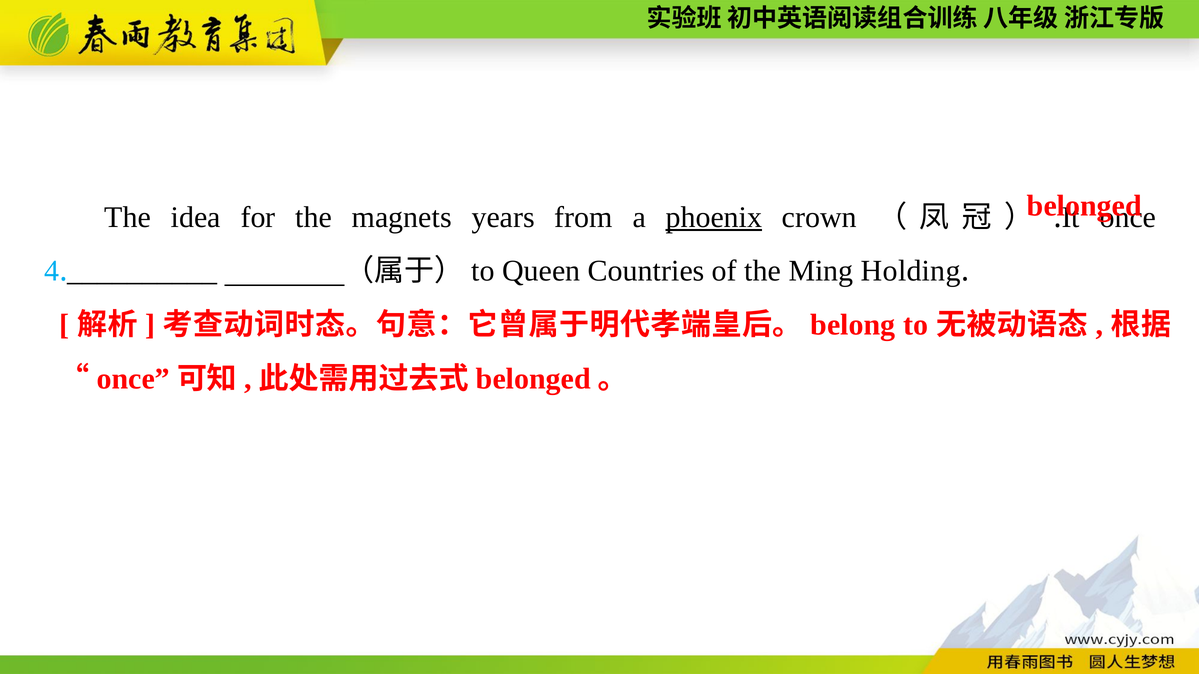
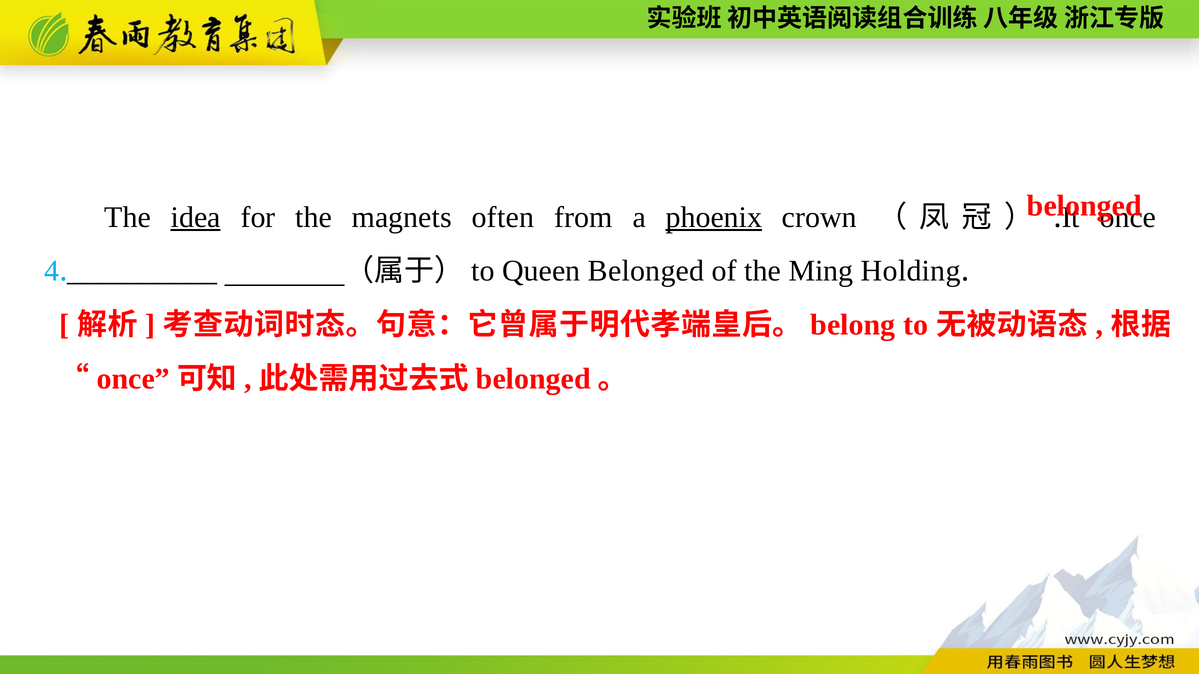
idea underline: none -> present
years: years -> often
Queen Countries: Countries -> Belonged
